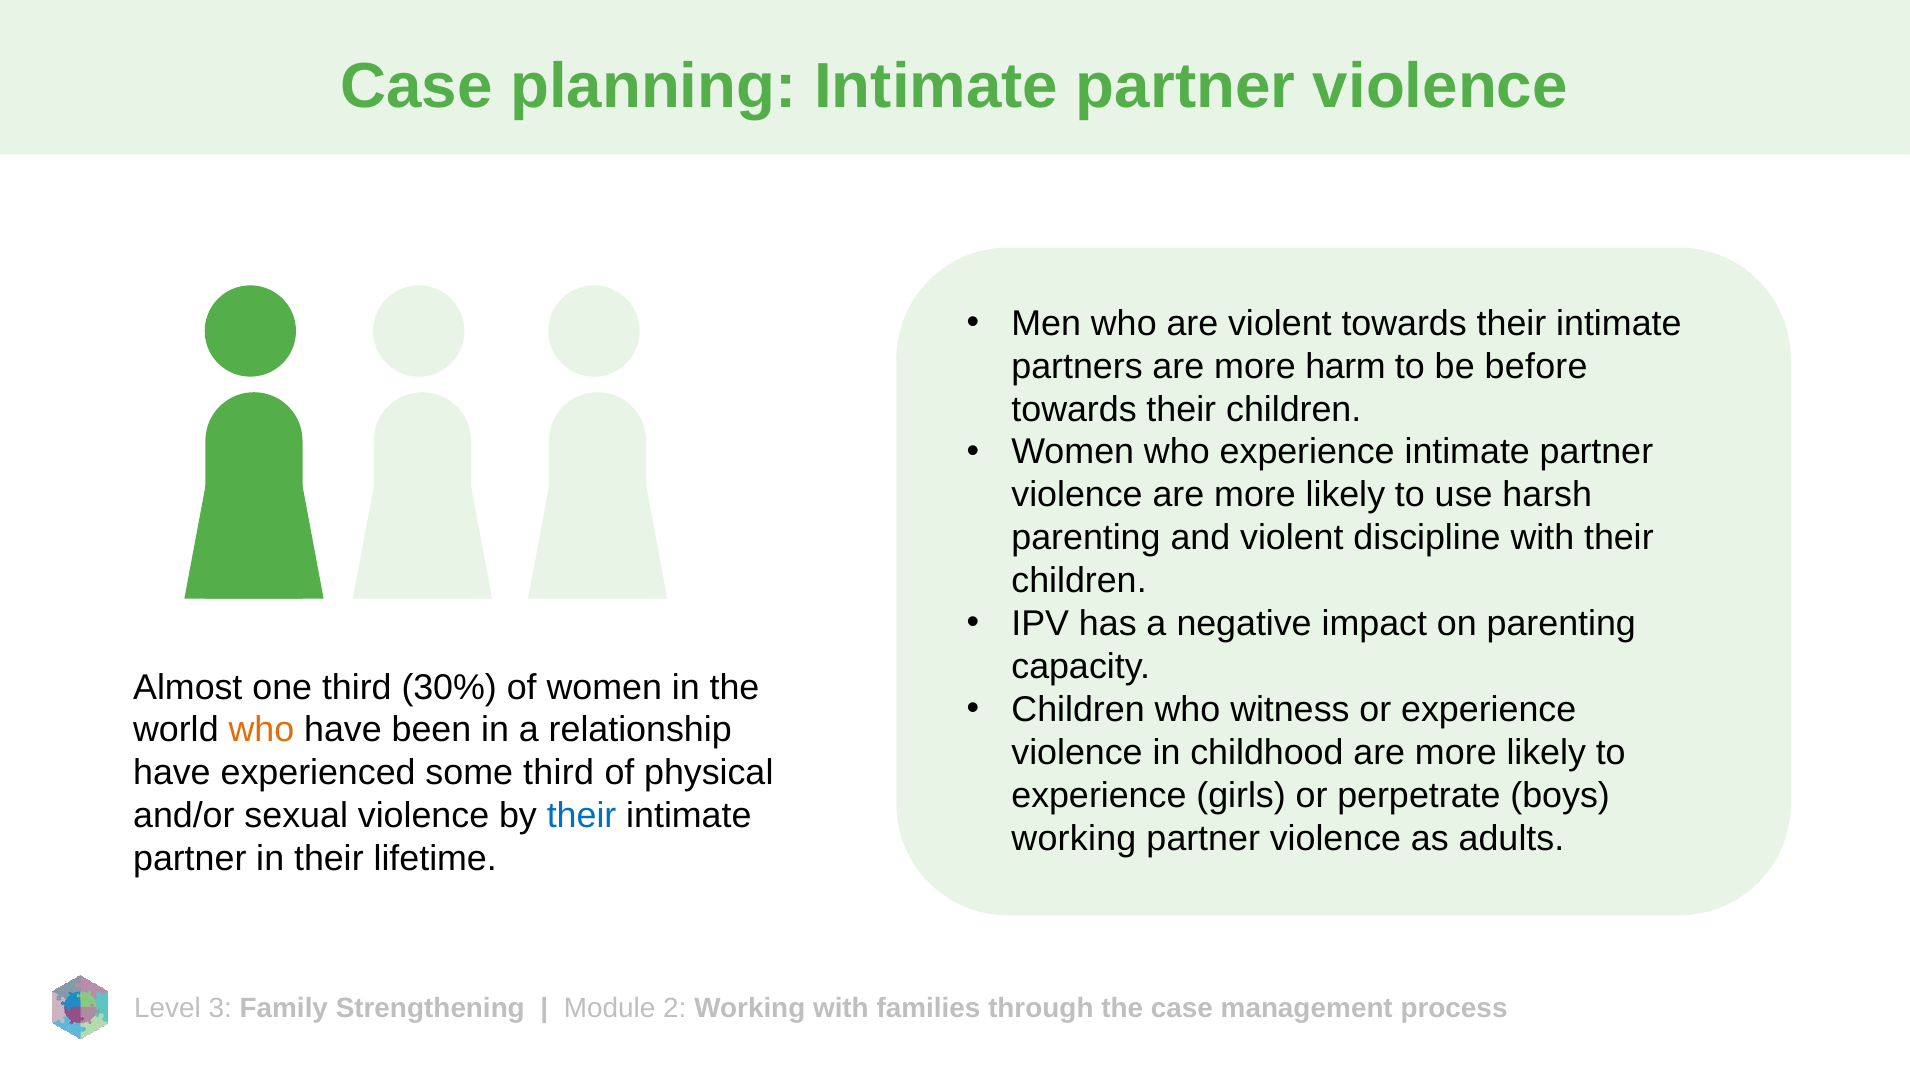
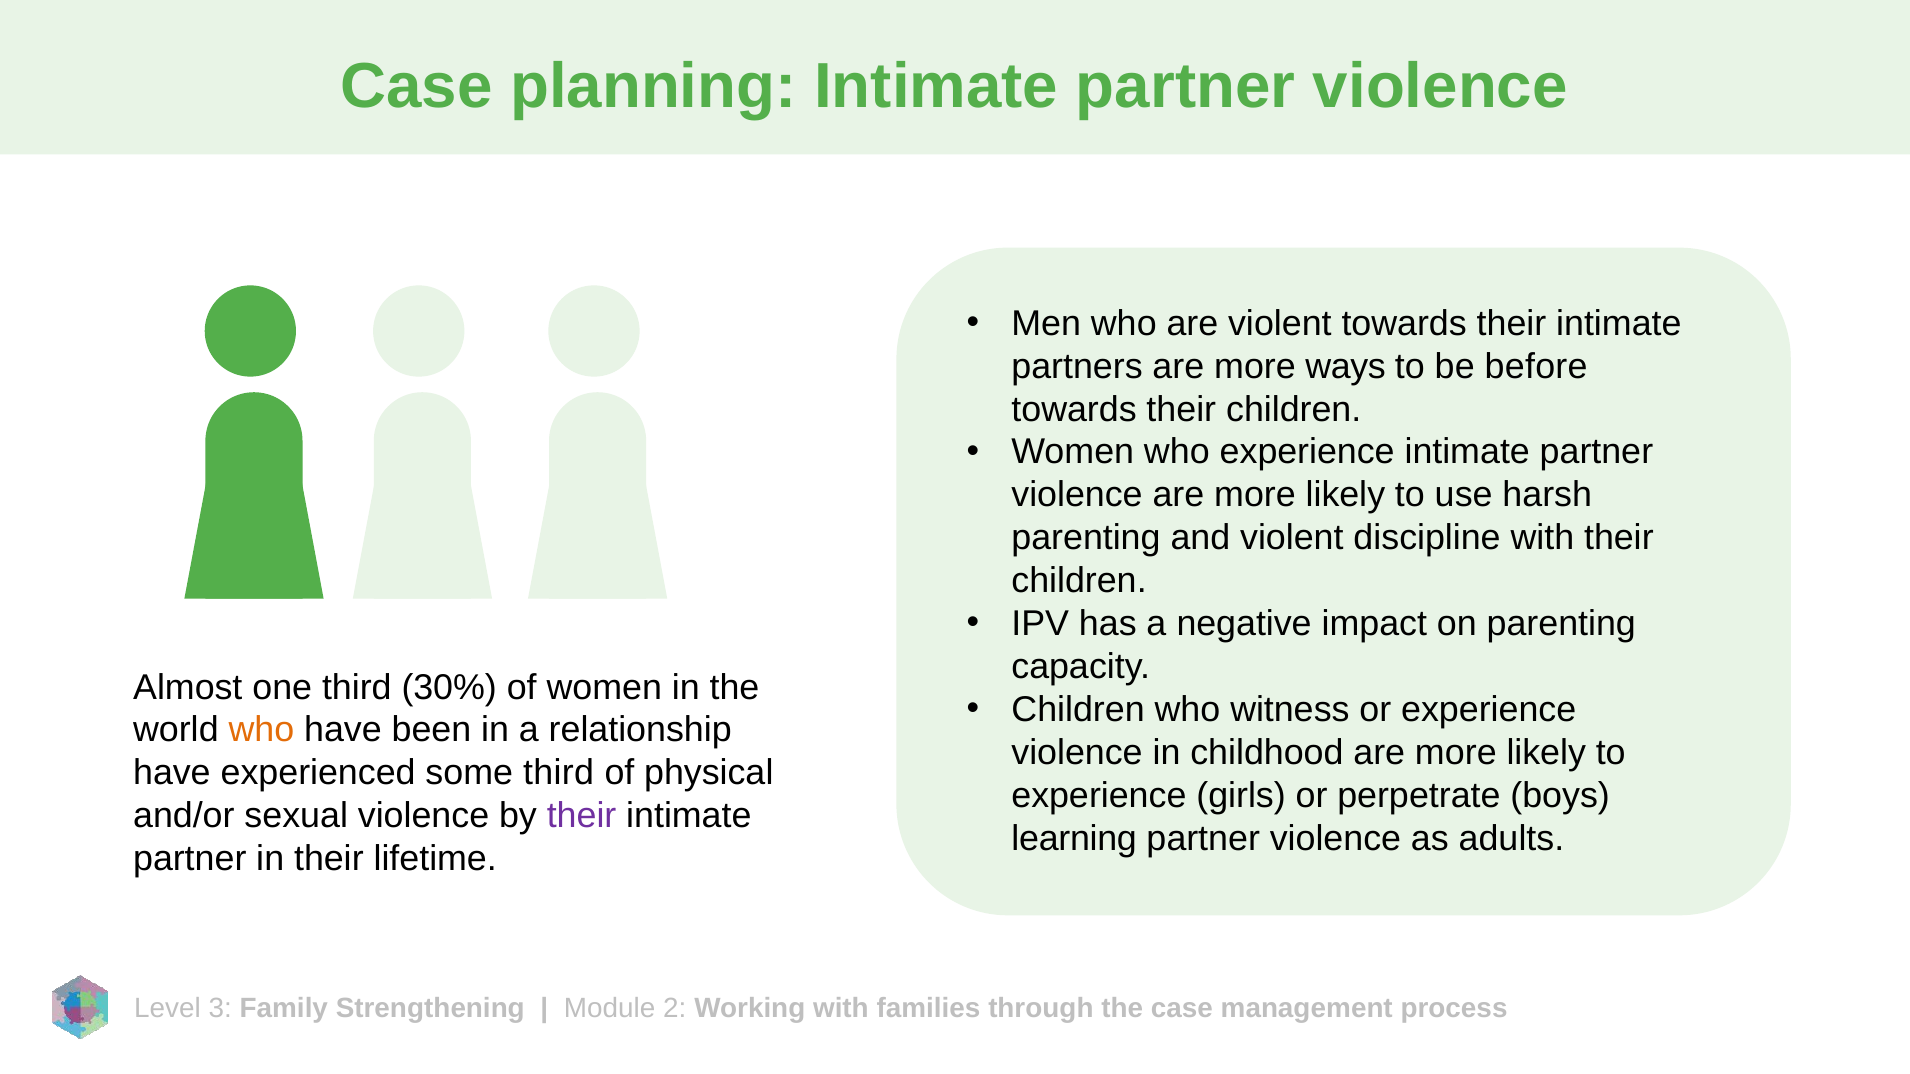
harm: harm -> ways
their at (582, 816) colour: blue -> purple
working at (1074, 839): working -> learning
